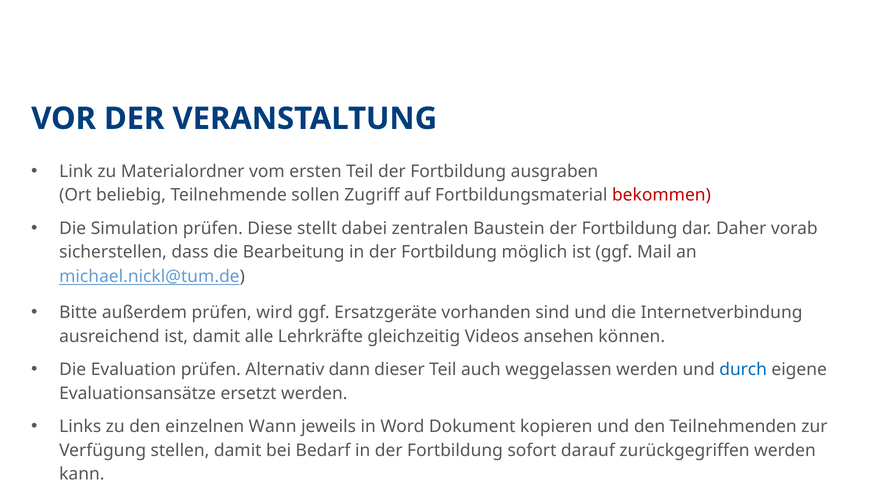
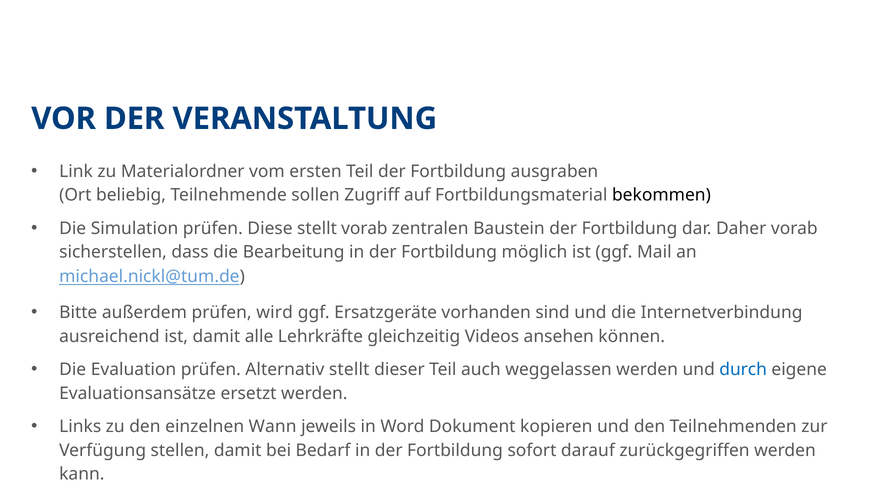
bekommen colour: red -> black
stellt dabei: dabei -> vorab
Alternativ dann: dann -> stellt
